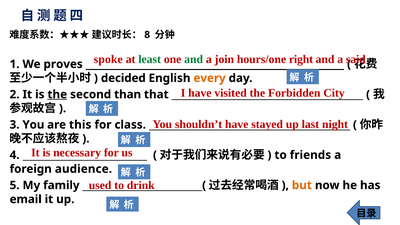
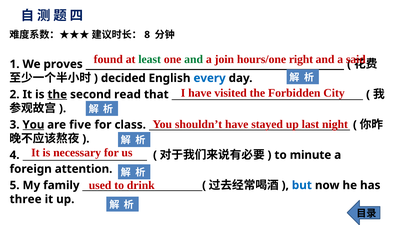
spoke: spoke -> found
every colour: orange -> blue
than: than -> read
You at (33, 125) underline: none -> present
this: this -> five
friends: friends -> minute
audience: audience -> attention
but colour: orange -> blue
email: email -> three
